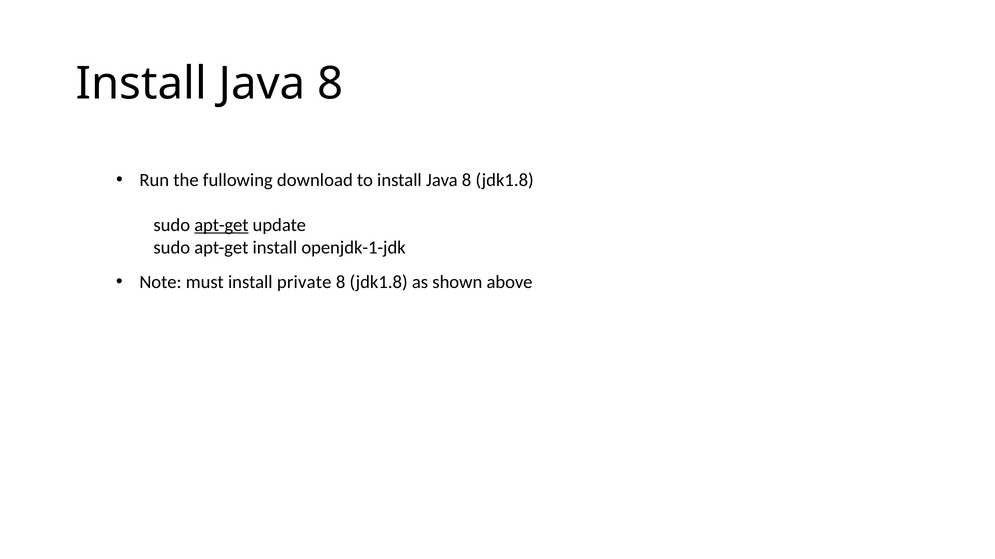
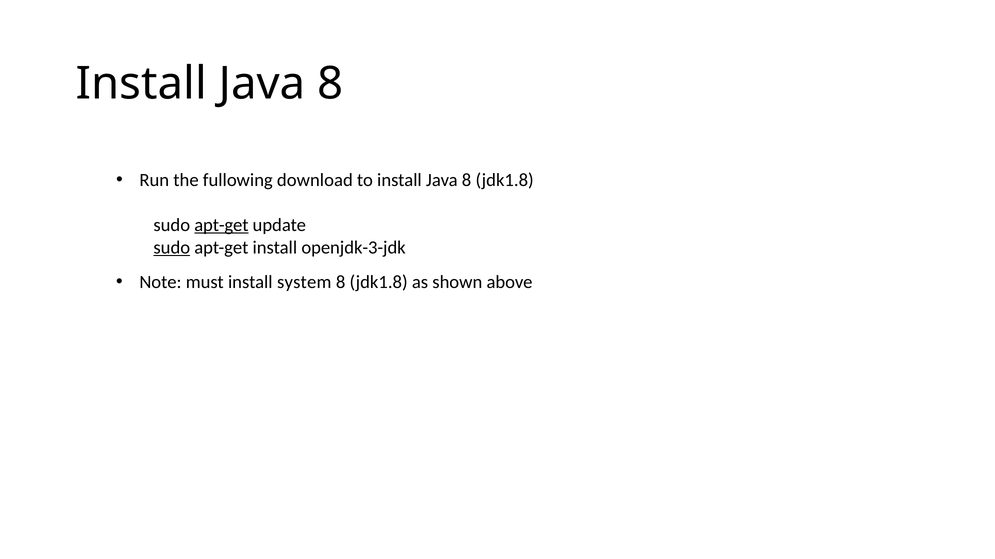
sudo at (172, 248) underline: none -> present
openjdk-1-jdk: openjdk-1-jdk -> openjdk-3-jdk
private: private -> system
